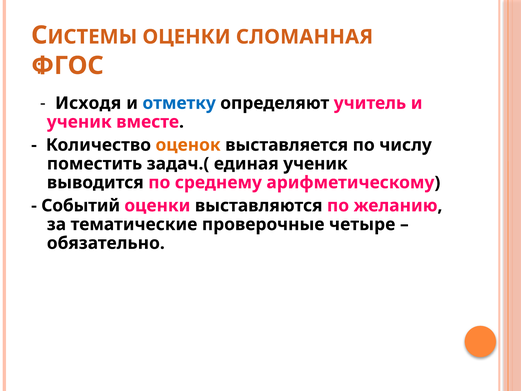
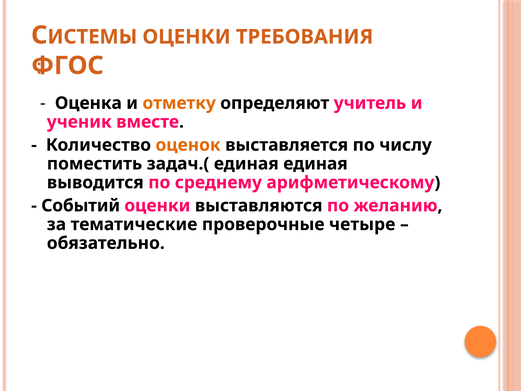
СЛОМАННАЯ: СЛОМАННАЯ -> ТРЕБОВАНИЯ
Исходя: Исходя -> Оценка
отметку colour: blue -> orange
единая ученик: ученик -> единая
